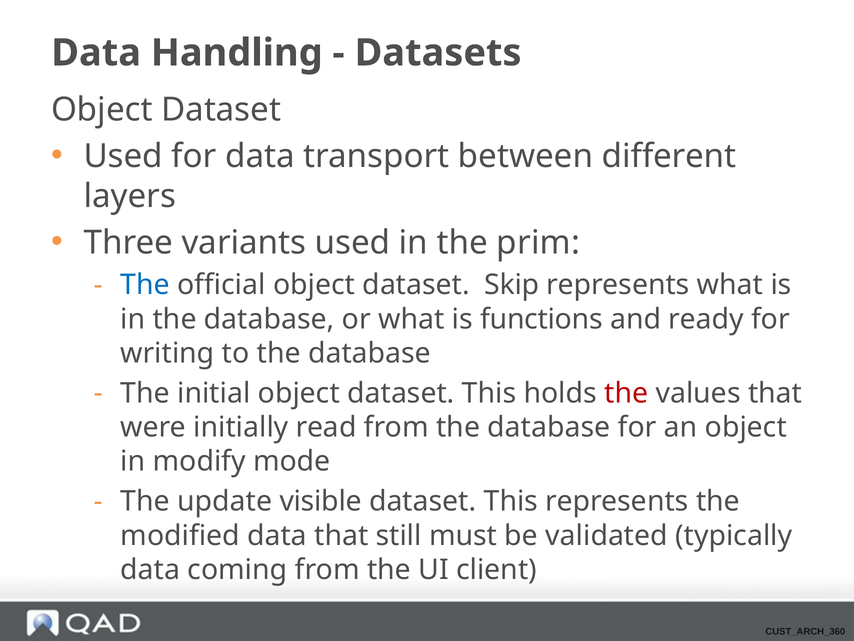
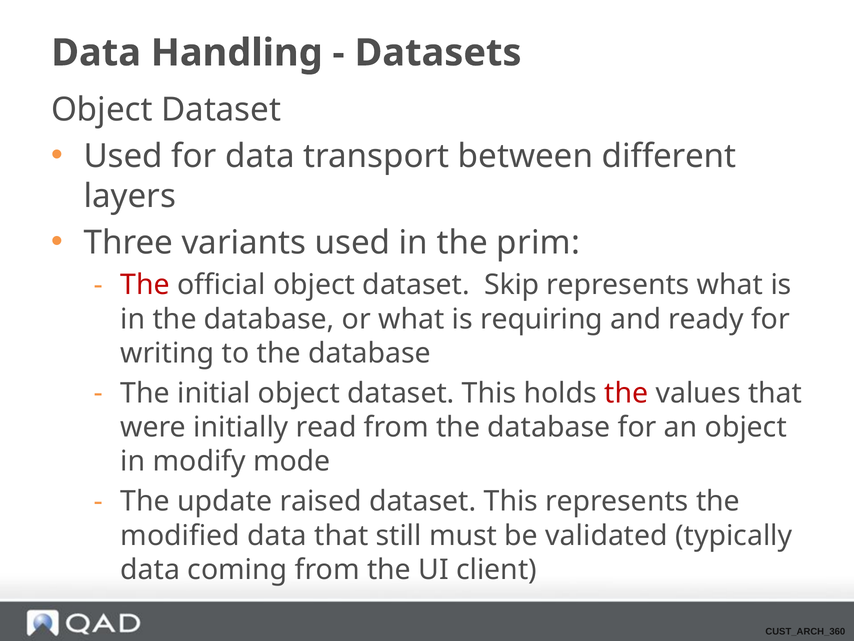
The at (145, 285) colour: blue -> red
functions: functions -> requiring
visible: visible -> raised
